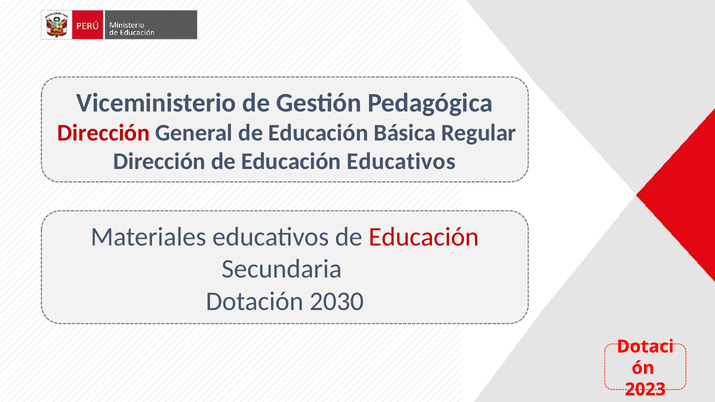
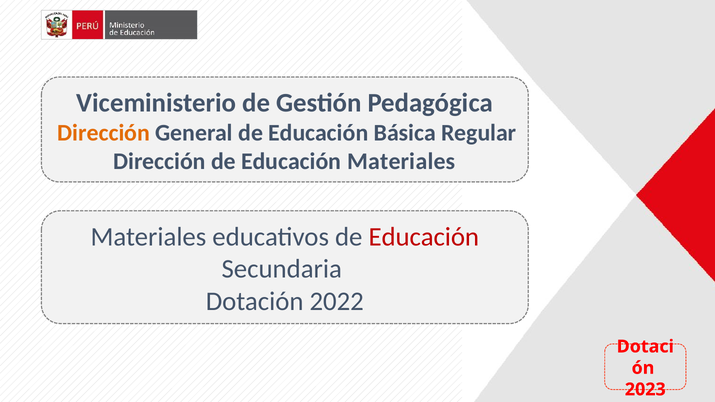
Dirección at (104, 133) colour: red -> orange
Educación Educativos: Educativos -> Materiales
2030: 2030 -> 2022
